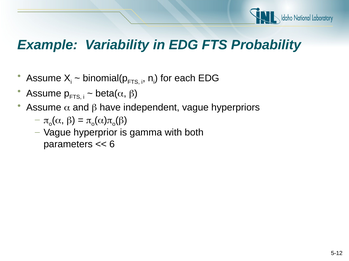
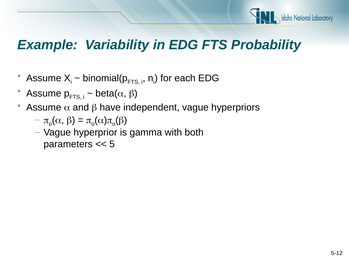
6: 6 -> 5
